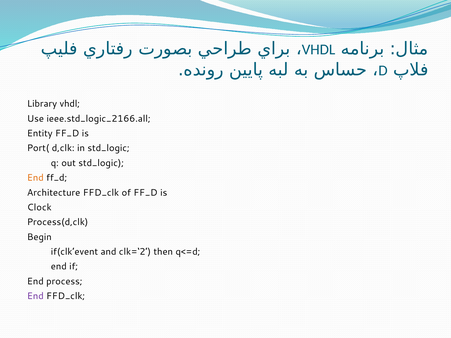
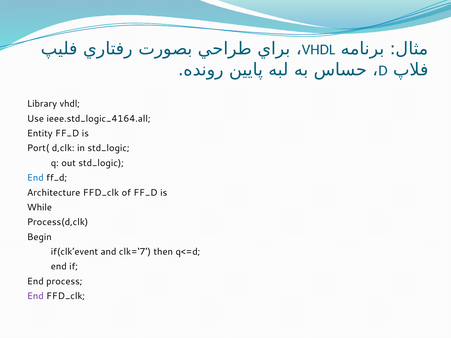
ieee.std_logic_2166.all: ieee.std_logic_2166.all -> ieee.std_logic_4164.all
End at (35, 178) colour: orange -> blue
Clock: Clock -> While
clk=‘2: clk=‘2 -> clk=‘7
